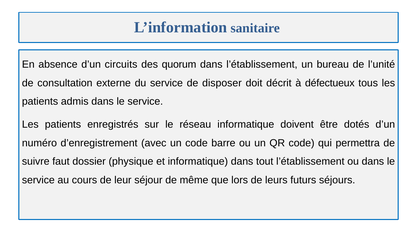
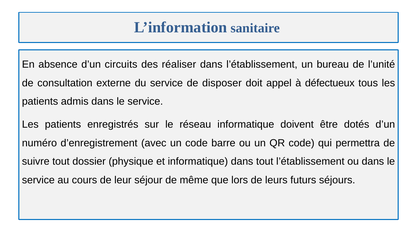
quorum: quorum -> réaliser
décrit: décrit -> appel
suivre faut: faut -> tout
